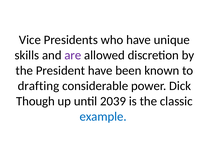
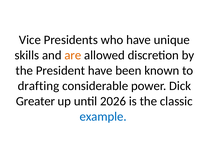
are colour: purple -> orange
Though: Though -> Greater
2039: 2039 -> 2026
